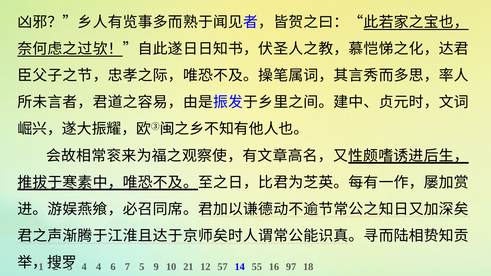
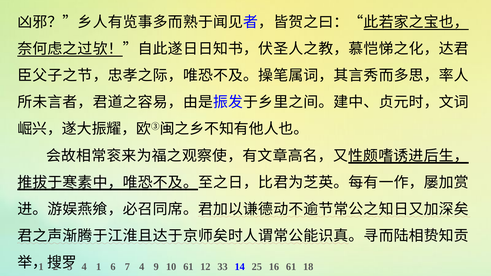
4 4: 4 -> 1
7 5: 5 -> 4
10 21: 21 -> 61
57: 57 -> 33
55: 55 -> 25
16 97: 97 -> 61
